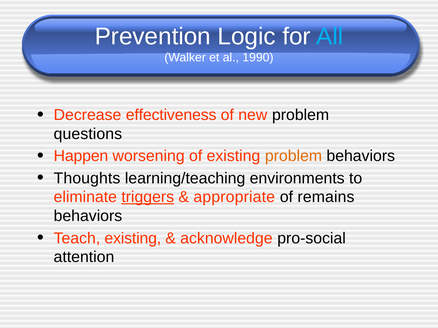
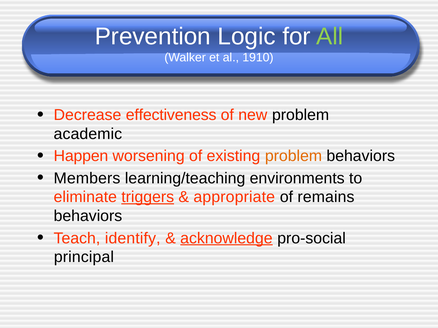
All colour: light blue -> light green
1990: 1990 -> 1910
questions: questions -> academic
Thoughts: Thoughts -> Members
Teach existing: existing -> identify
acknowledge underline: none -> present
attention: attention -> principal
